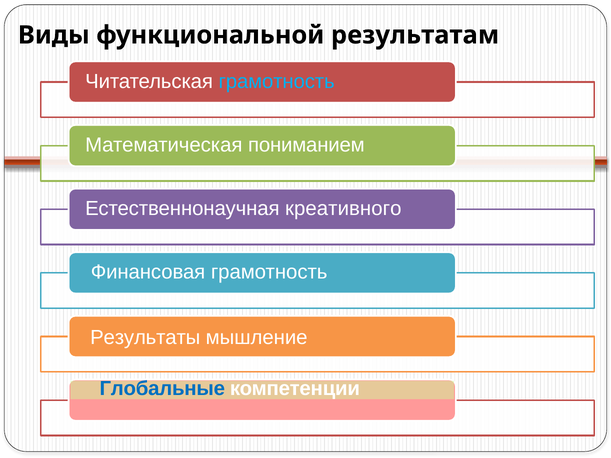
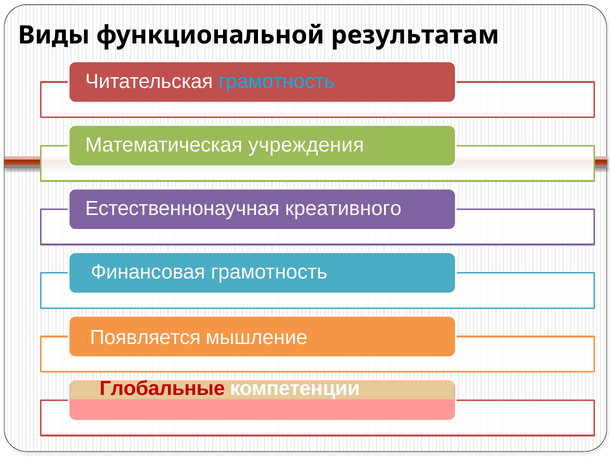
пониманием: пониманием -> учреждения
Результаты: Результаты -> Появляется
Глобальные colour: blue -> red
